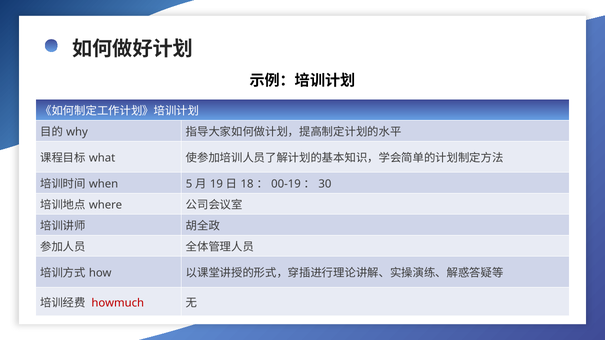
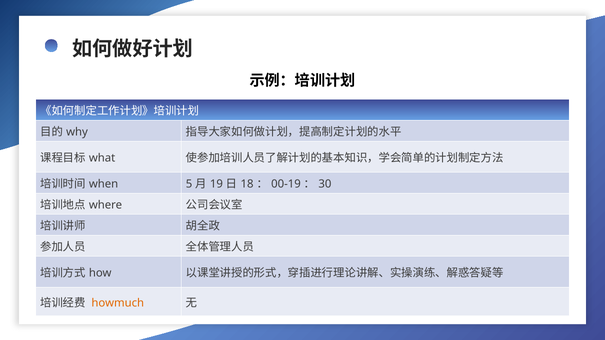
howmuch colour: red -> orange
